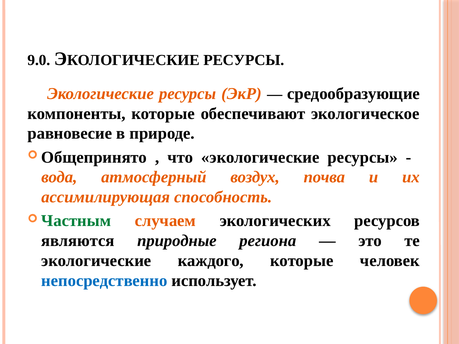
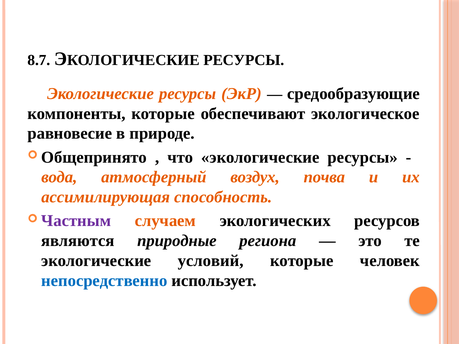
9.0: 9.0 -> 8.7
Частным colour: green -> purple
каждого: каждого -> условий
